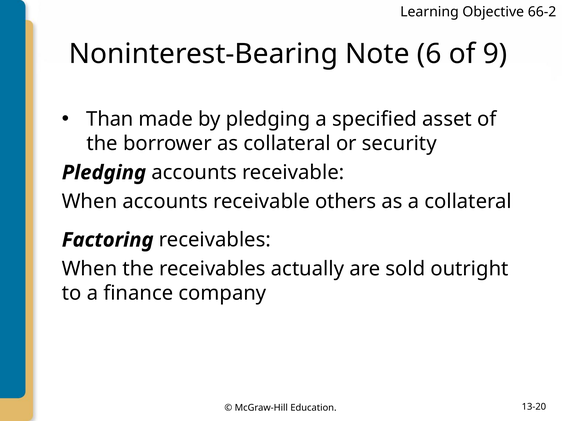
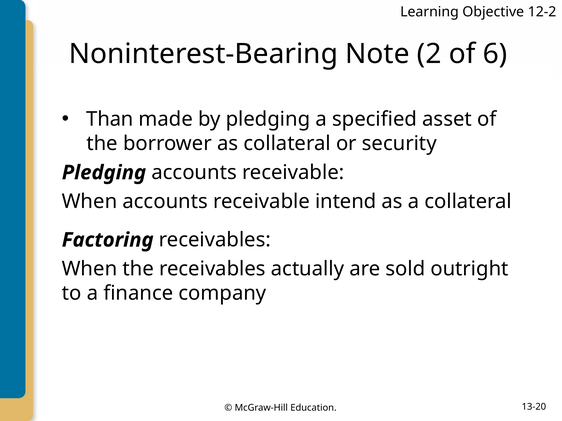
66-2: 66-2 -> 12-2
6: 6 -> 2
9: 9 -> 6
others: others -> intend
